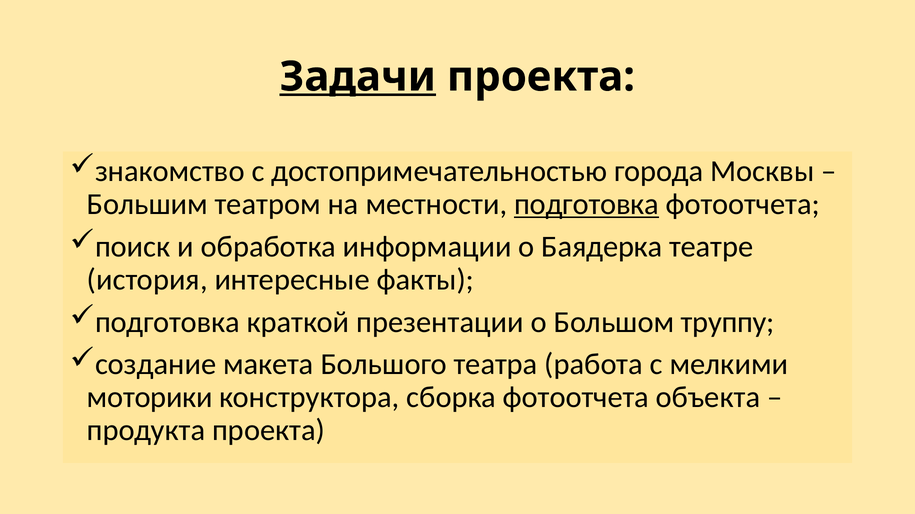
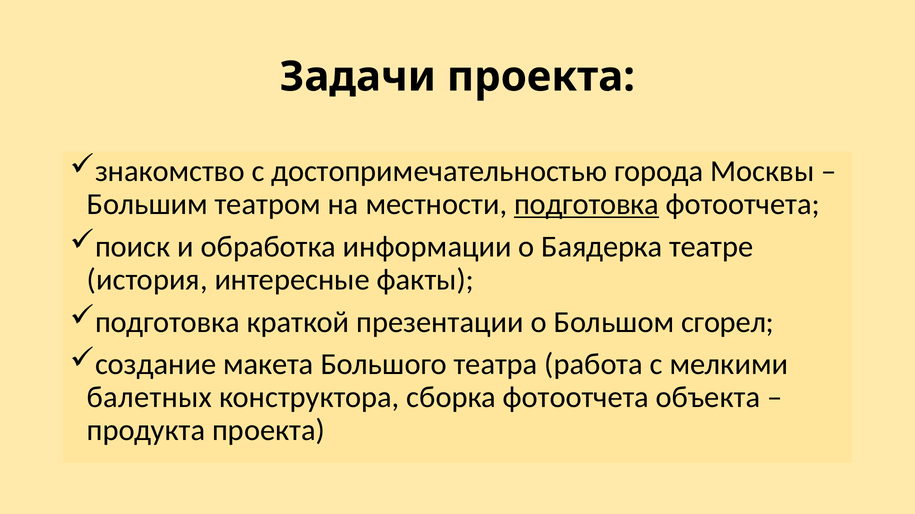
Задачи underline: present -> none
труппу: труппу -> сгорел
моторики: моторики -> балетных
